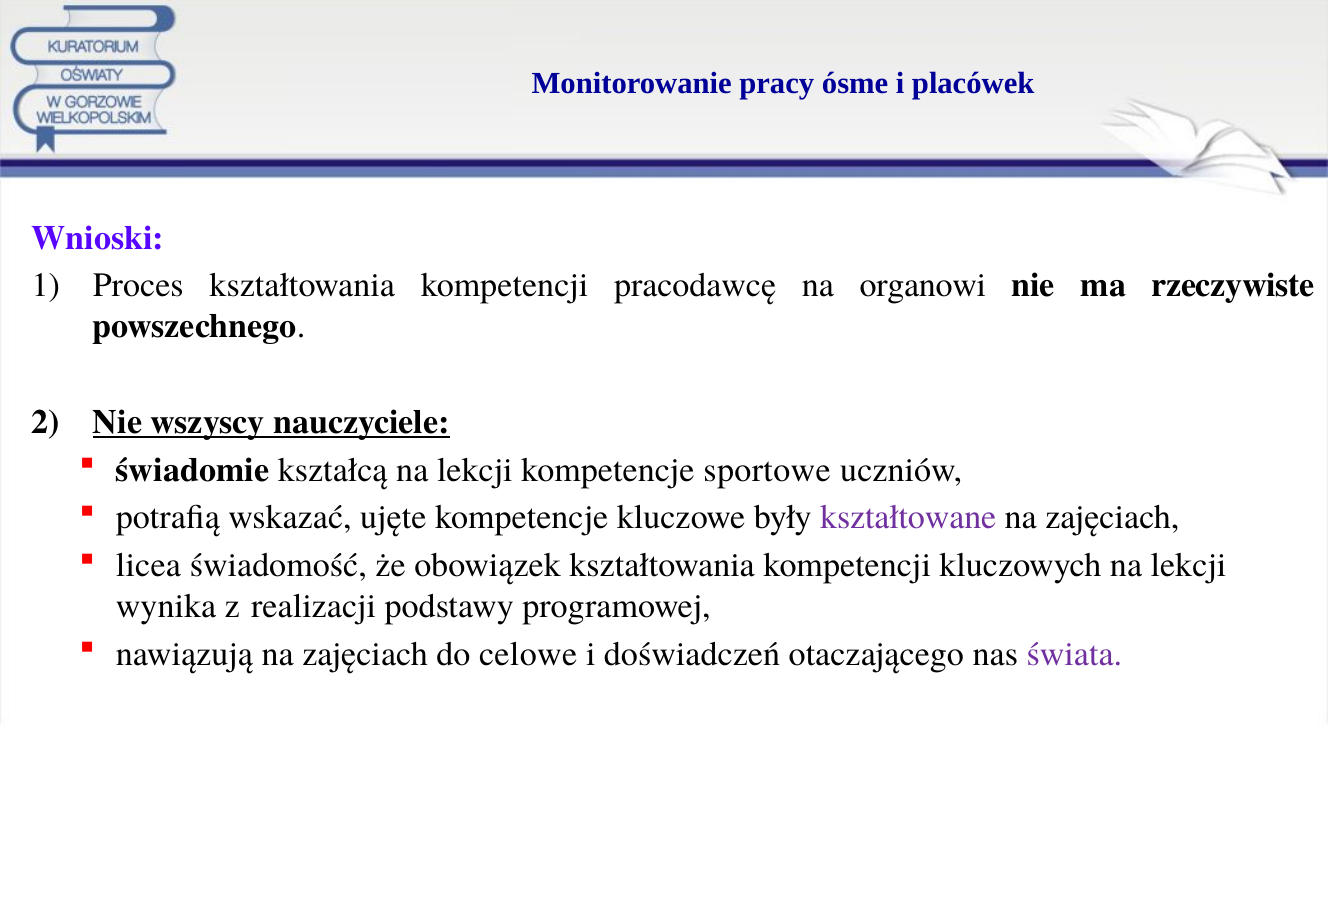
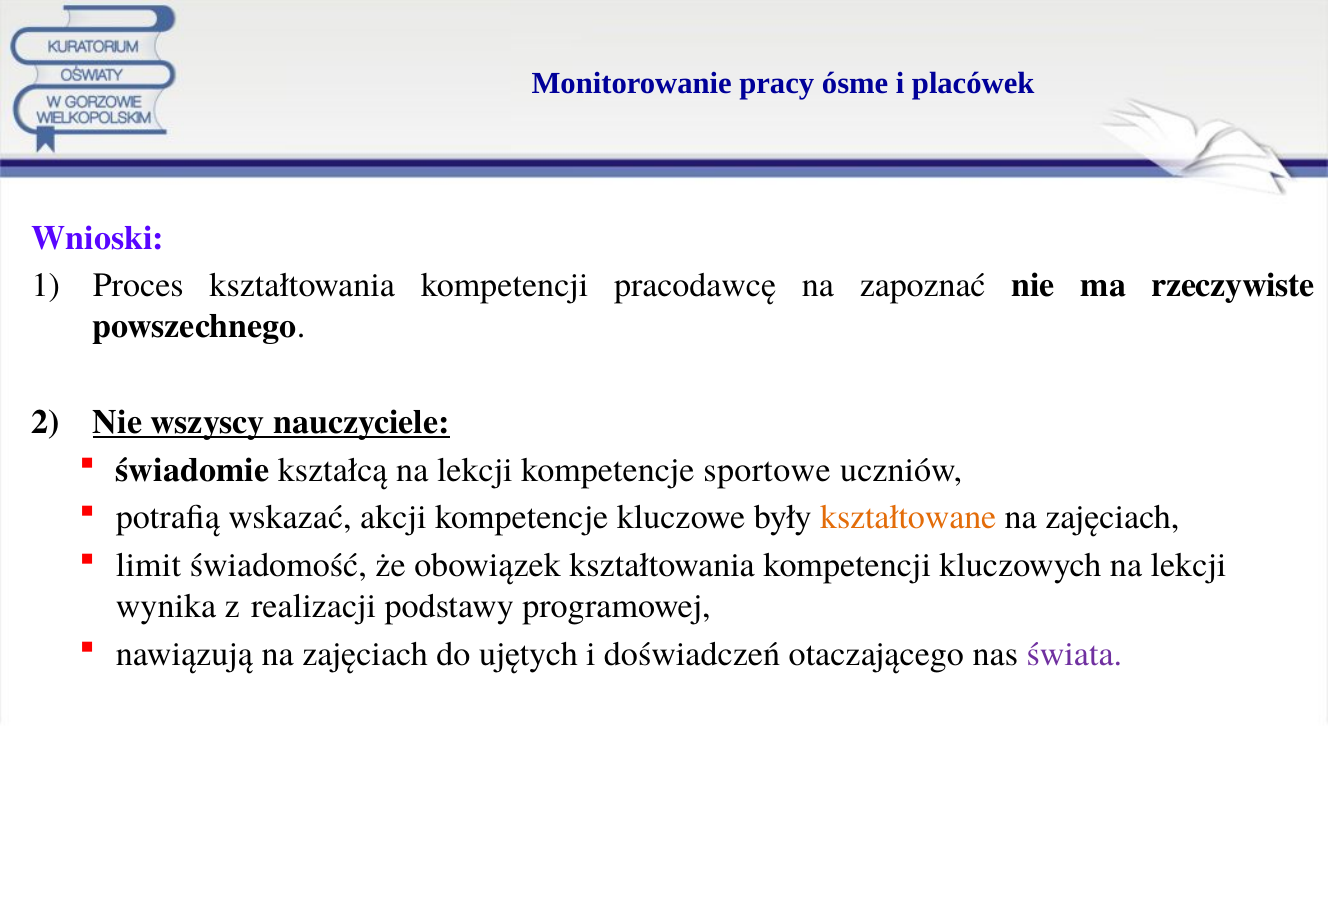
organowi: organowi -> zapoznać
ujęte: ujęte -> akcji
kształtowane colour: purple -> orange
licea: licea -> limit
celowe: celowe -> ujętych
